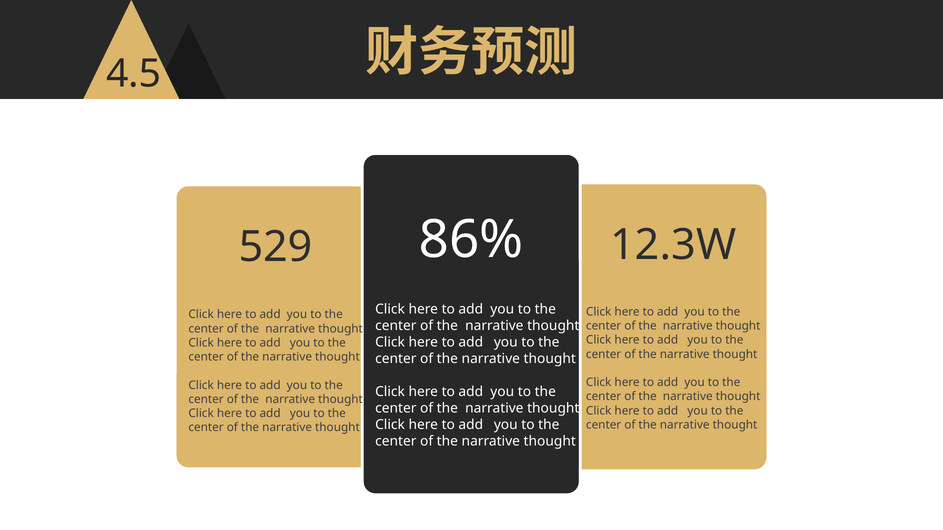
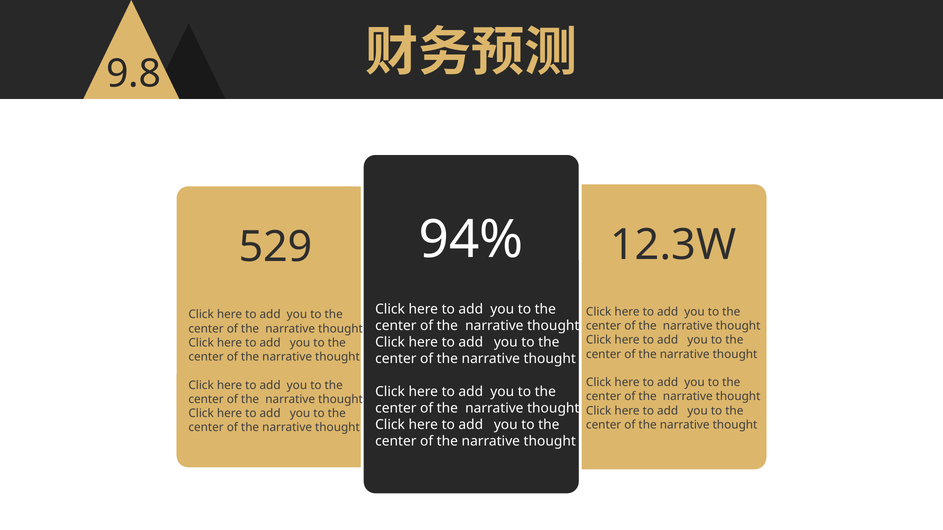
4.5: 4.5 -> 9.8
86%: 86% -> 94%
